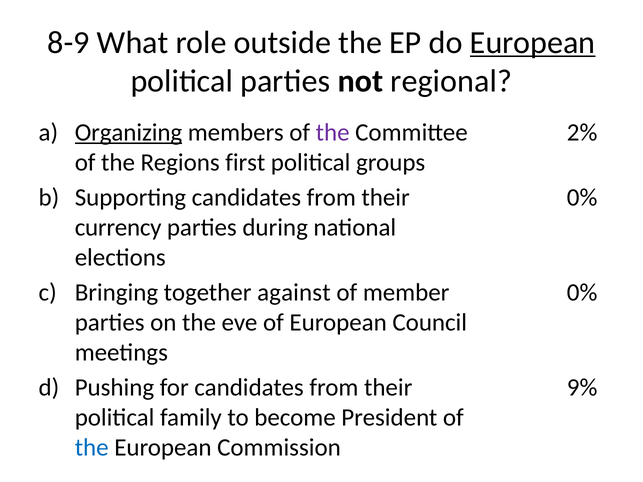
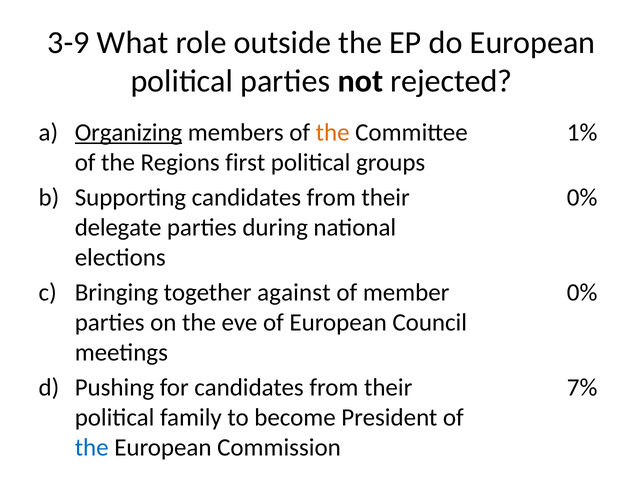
8-9: 8-9 -> 3-9
European at (533, 42) underline: present -> none
regional: regional -> rejected
the at (333, 132) colour: purple -> orange
2%: 2% -> 1%
currency: currency -> delegate
9%: 9% -> 7%
